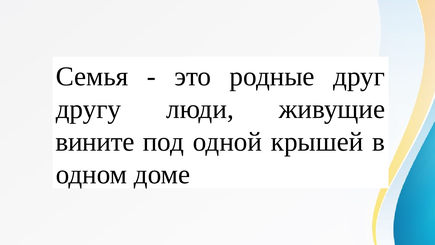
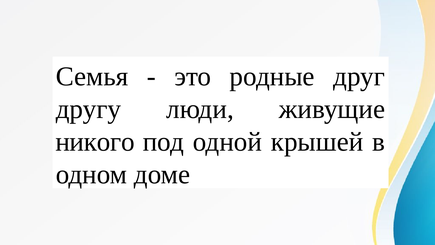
вините: вините -> никого
